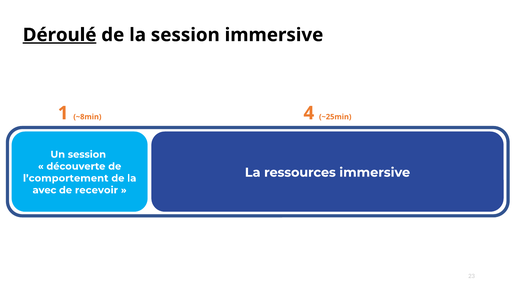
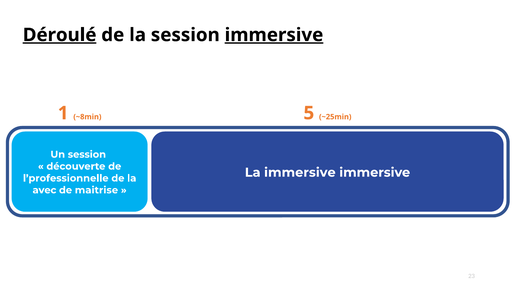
immersive at (274, 35) underline: none -> present
4: 4 -> 5
La ressources: ressources -> immersive
l’comportement: l’comportement -> l’professionnelle
recevoir: recevoir -> maitrise
